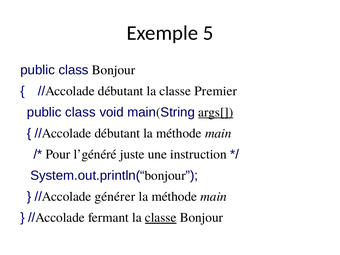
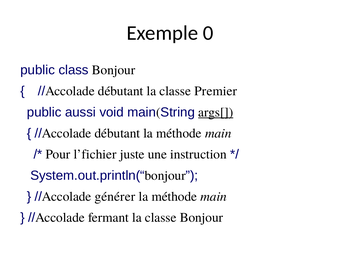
5: 5 -> 0
class at (80, 112): class -> aussi
l’généré: l’généré -> l’fichier
classe at (161, 218) underline: present -> none
